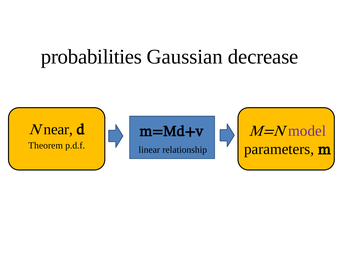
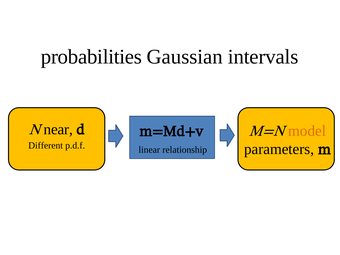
decrease: decrease -> intervals
model colour: purple -> orange
Theorem: Theorem -> Different
